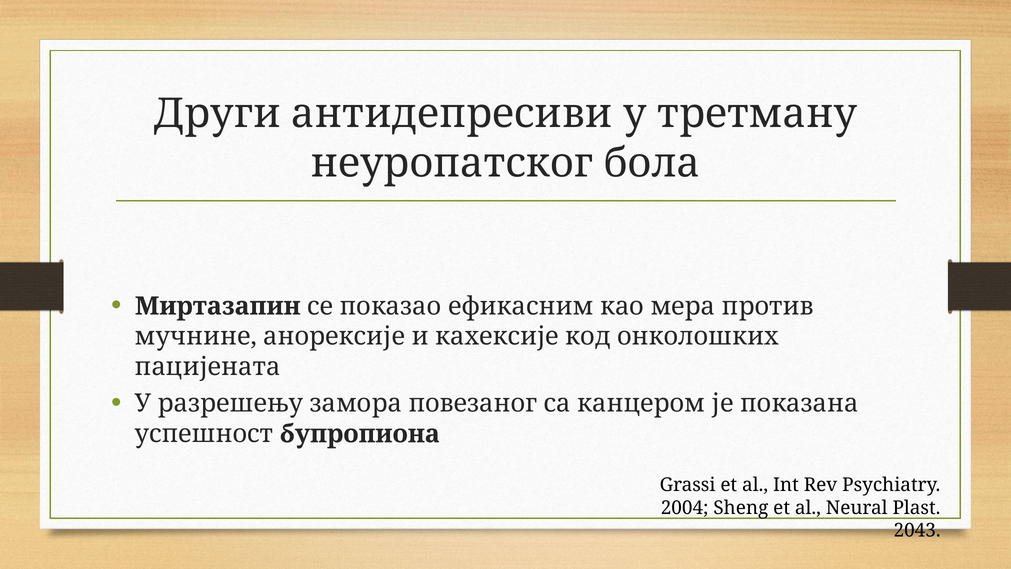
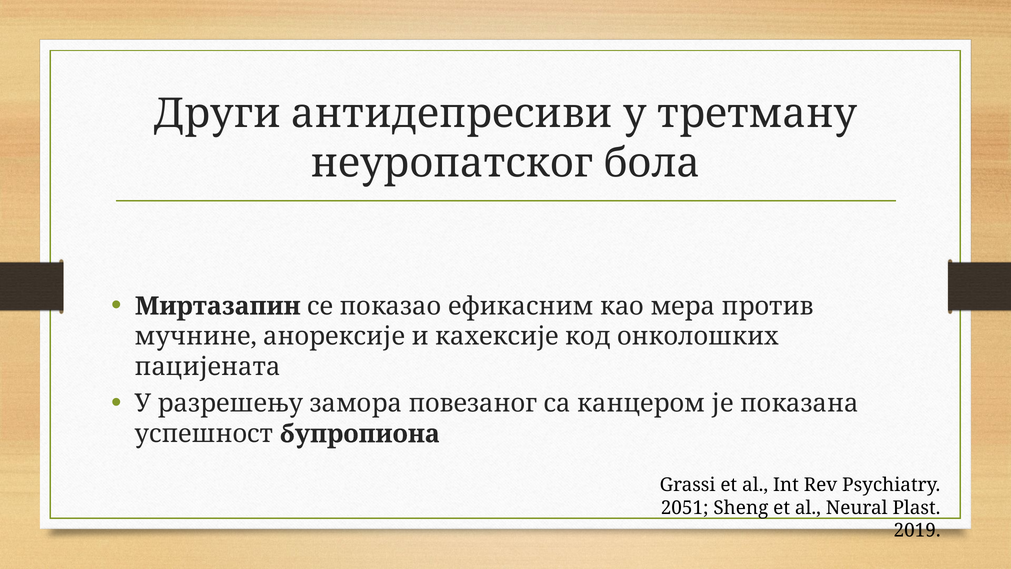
2004: 2004 -> 2051
2043: 2043 -> 2019
